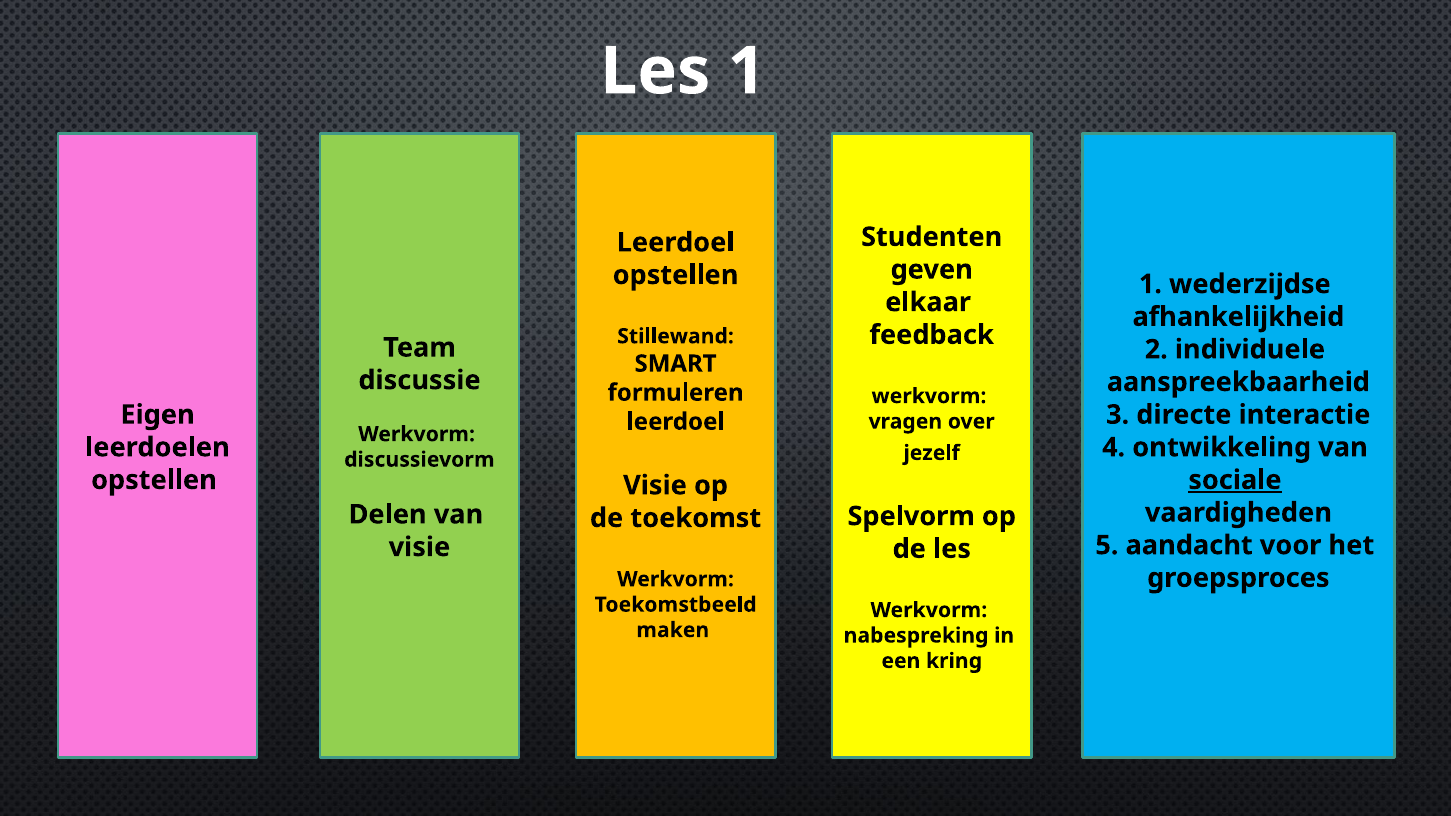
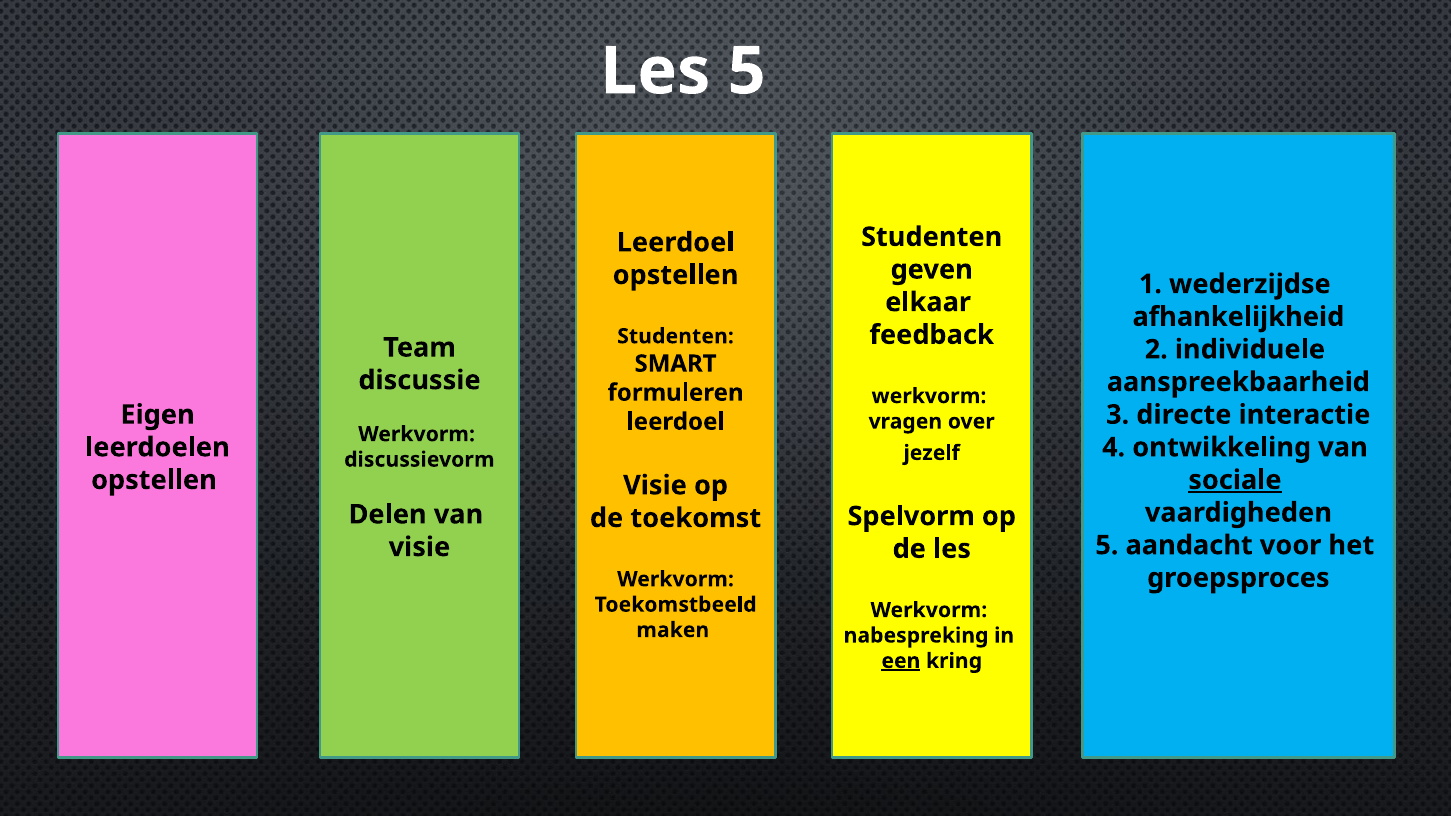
Les 1: 1 -> 5
Stillewand at (676, 336): Stillewand -> Studenten
een underline: none -> present
